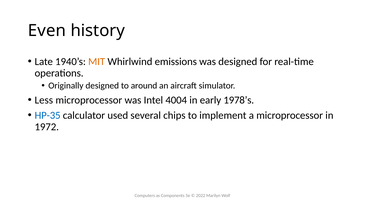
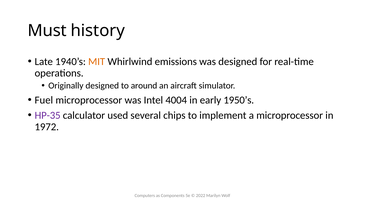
Even: Even -> Must
Less: Less -> Fuel
1978’s: 1978’s -> 1950’s
HP-35 colour: blue -> purple
